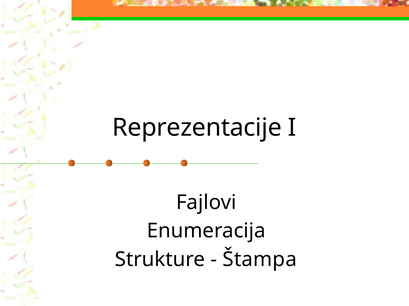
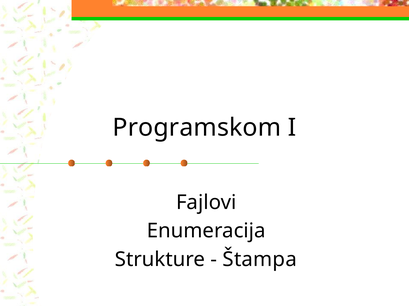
Reprezentacije: Reprezentacije -> Programskom
